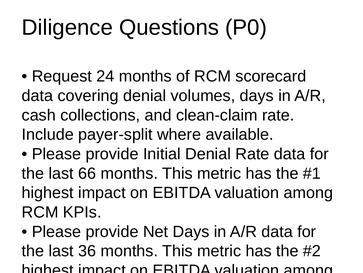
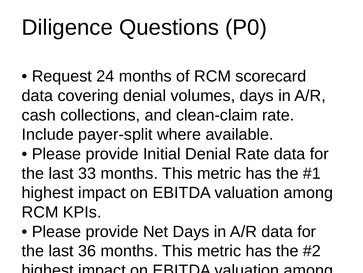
66: 66 -> 33
